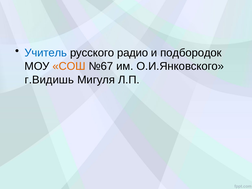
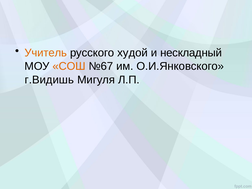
Учитель colour: blue -> orange
радио: радио -> худой
подбородок: подбородок -> нескладный
